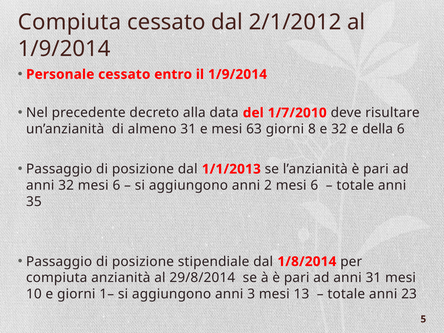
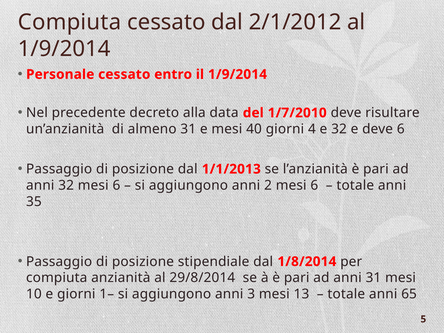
63: 63 -> 40
8: 8 -> 4
e della: della -> deve
23: 23 -> 65
